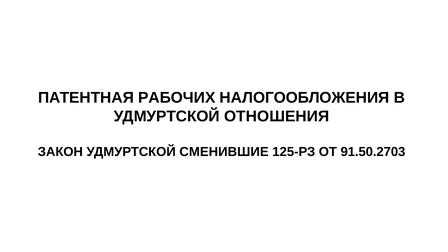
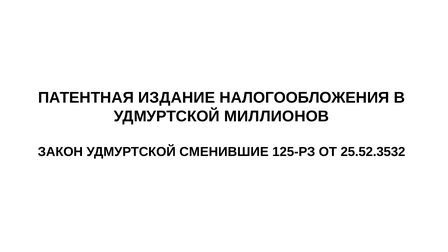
РАБОЧИХ: РАБОЧИХ -> ИЗДАНИЕ
ОТНОШЕНИЯ: ОТНОШЕНИЯ -> МИЛЛИОНОВ
91.50.2703: 91.50.2703 -> 25.52.3532
